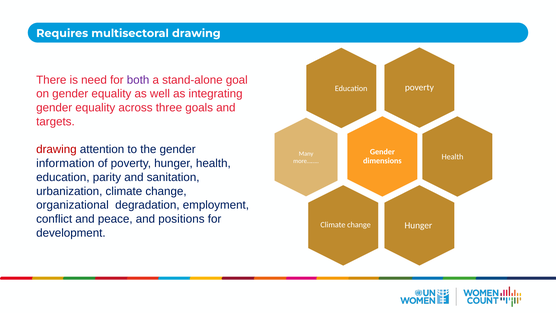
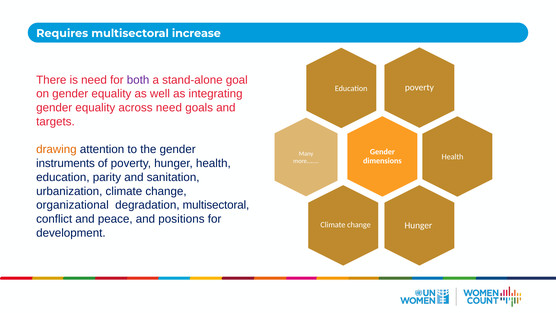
multisectoral drawing: drawing -> increase
across three: three -> need
drawing at (56, 149) colour: red -> orange
information: information -> instruments
degradation employment: employment -> multisectoral
